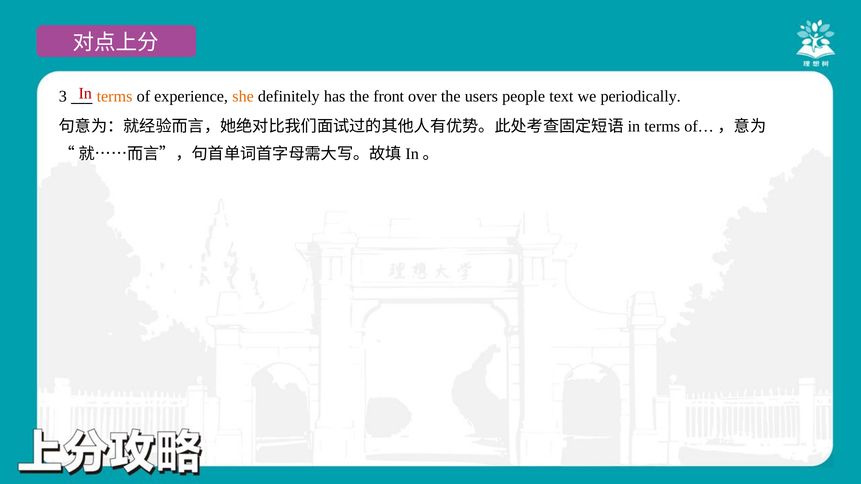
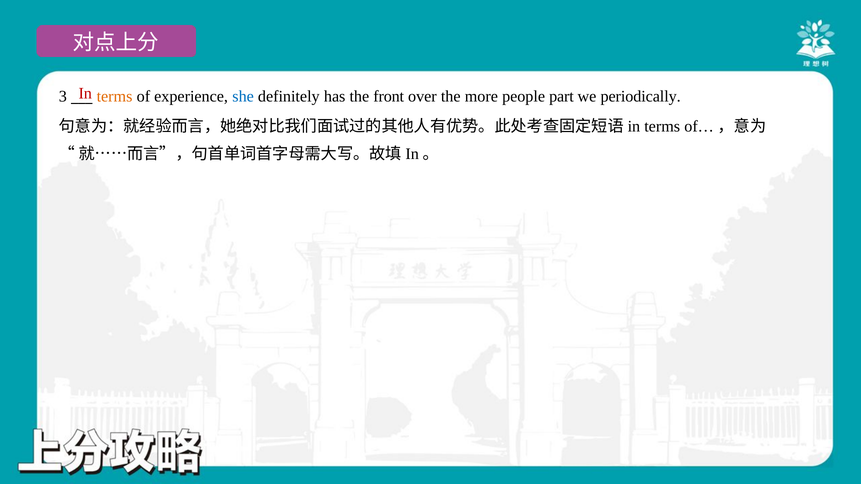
she colour: orange -> blue
users: users -> more
text: text -> part
